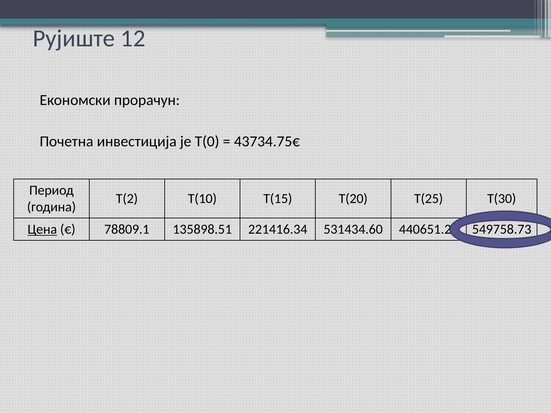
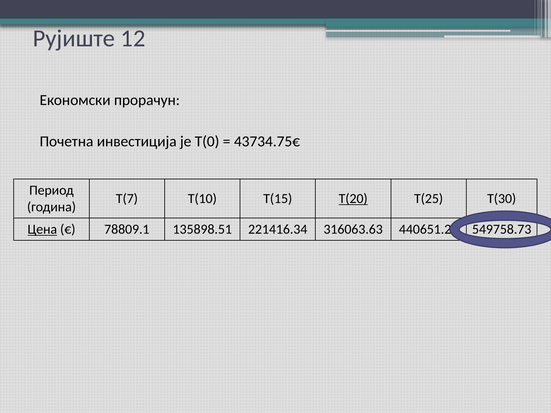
Т(2: Т(2 -> Т(7
Т(20 underline: none -> present
531434.60: 531434.60 -> 316063.63
